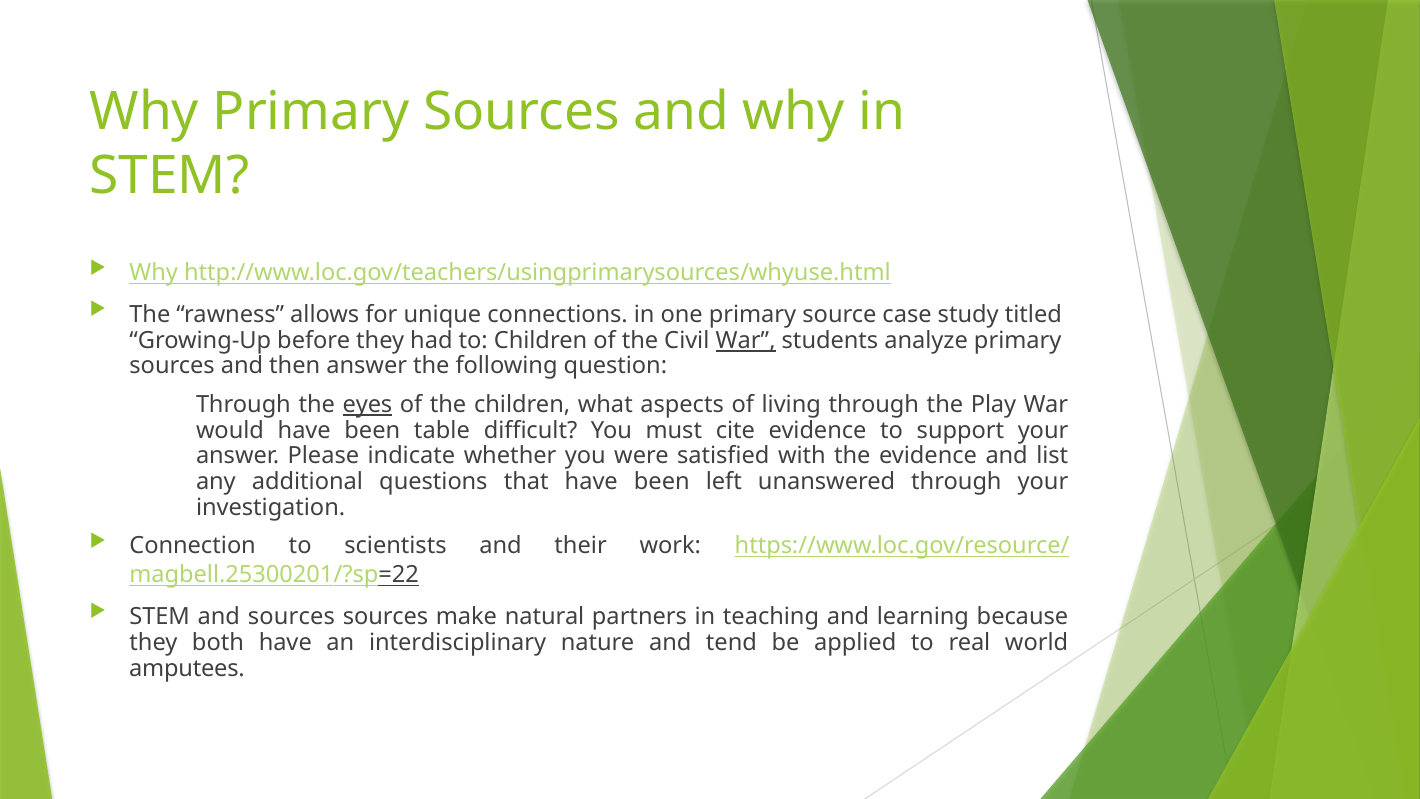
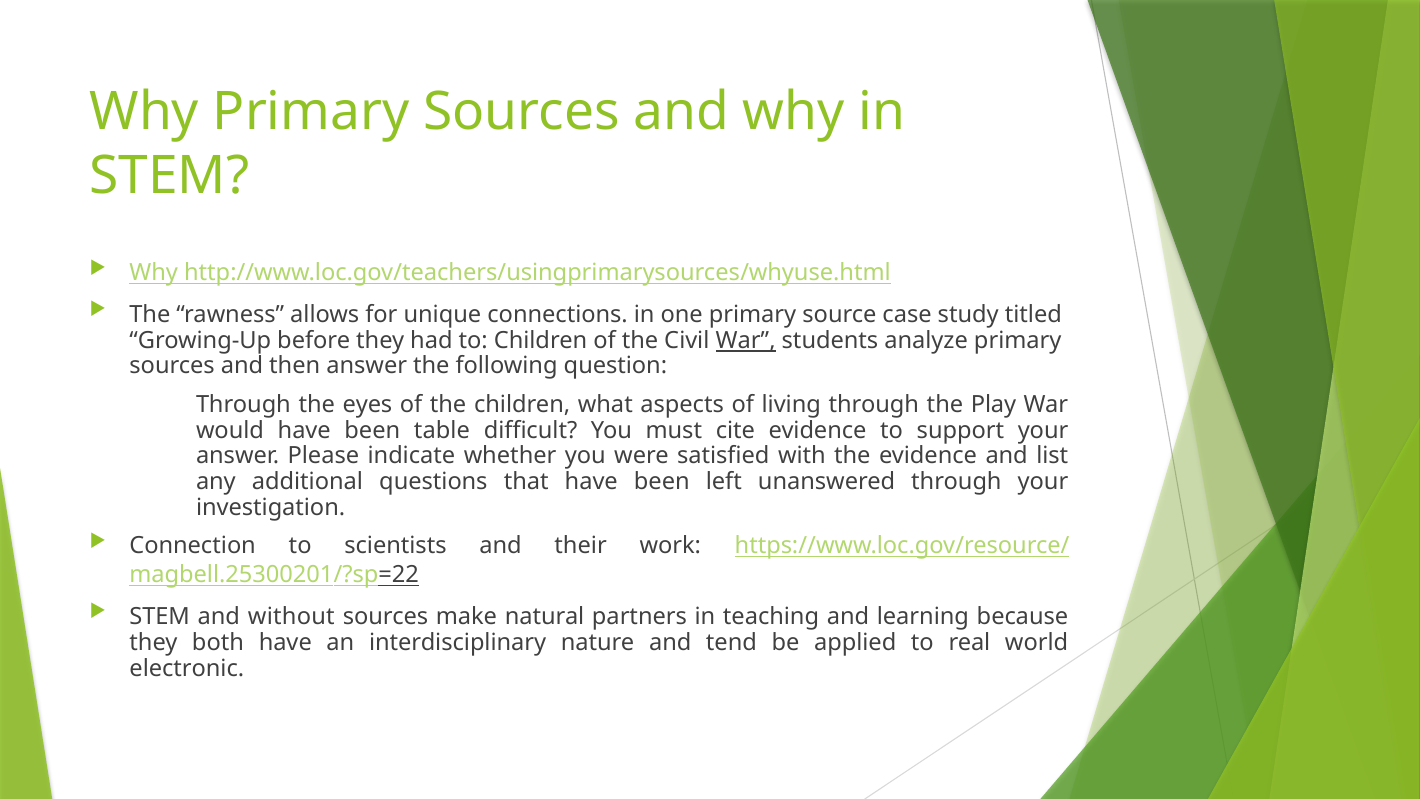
eyes underline: present -> none
and sources: sources -> without
amputees: amputees -> electronic
